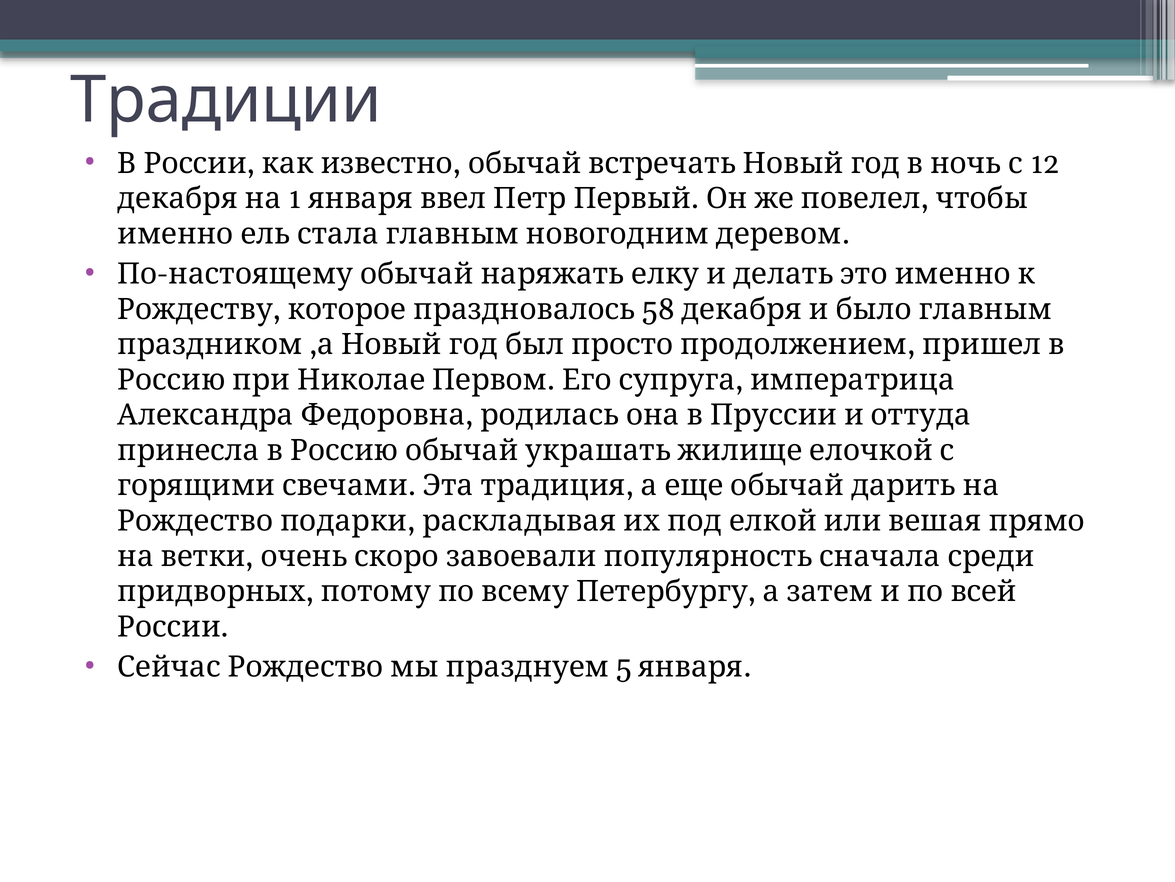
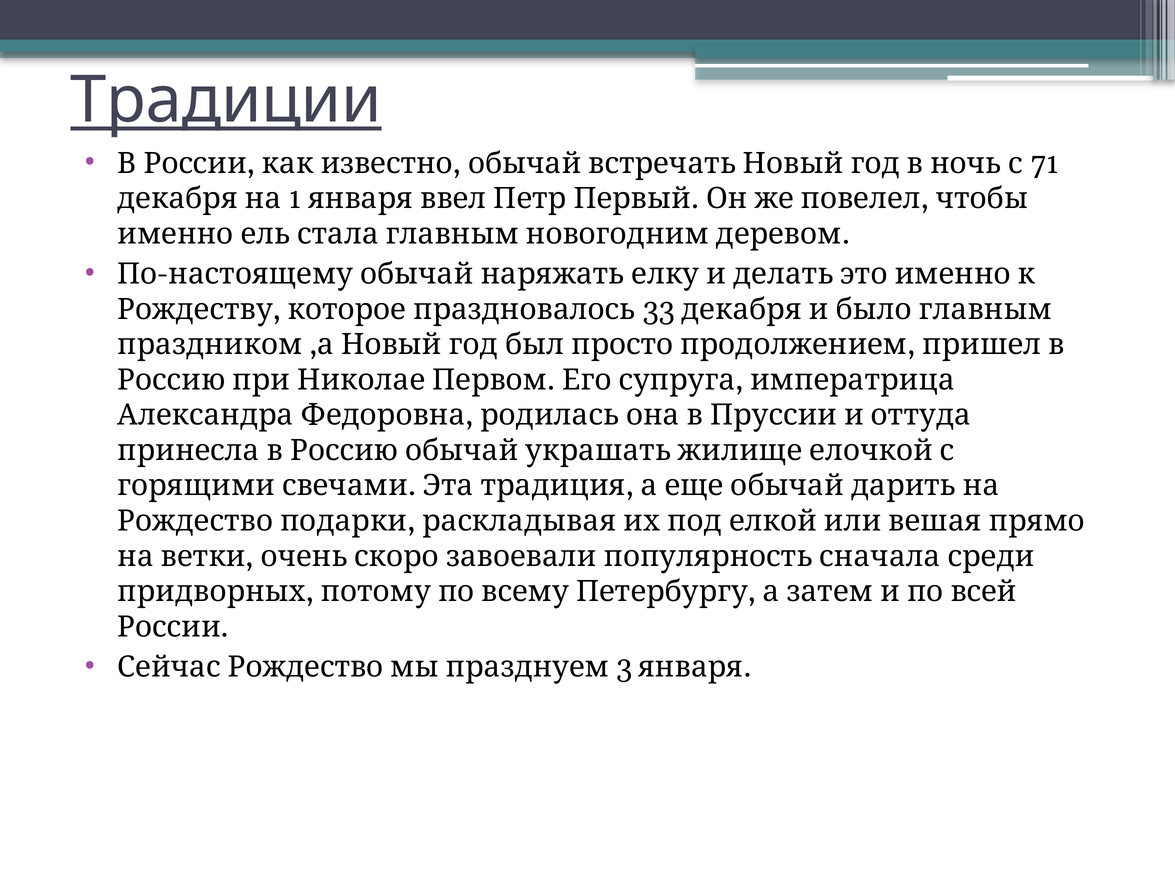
Традиции underline: none -> present
12: 12 -> 71
58: 58 -> 33
5: 5 -> 3
